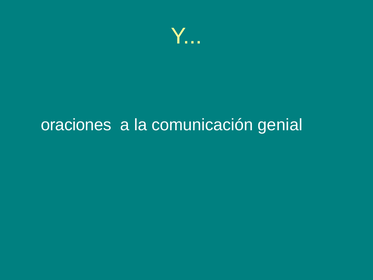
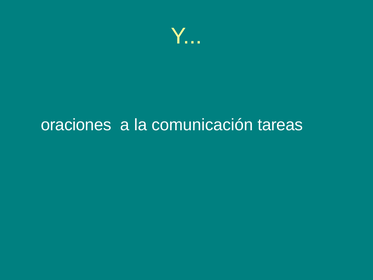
genial: genial -> tareas
